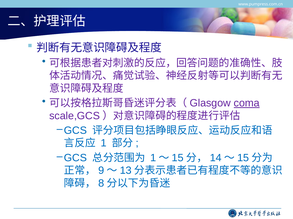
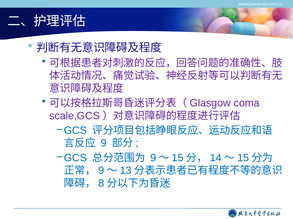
coma underline: present -> none
1 at (104, 144): 1 -> 9
1 at (153, 158): 1 -> 9
